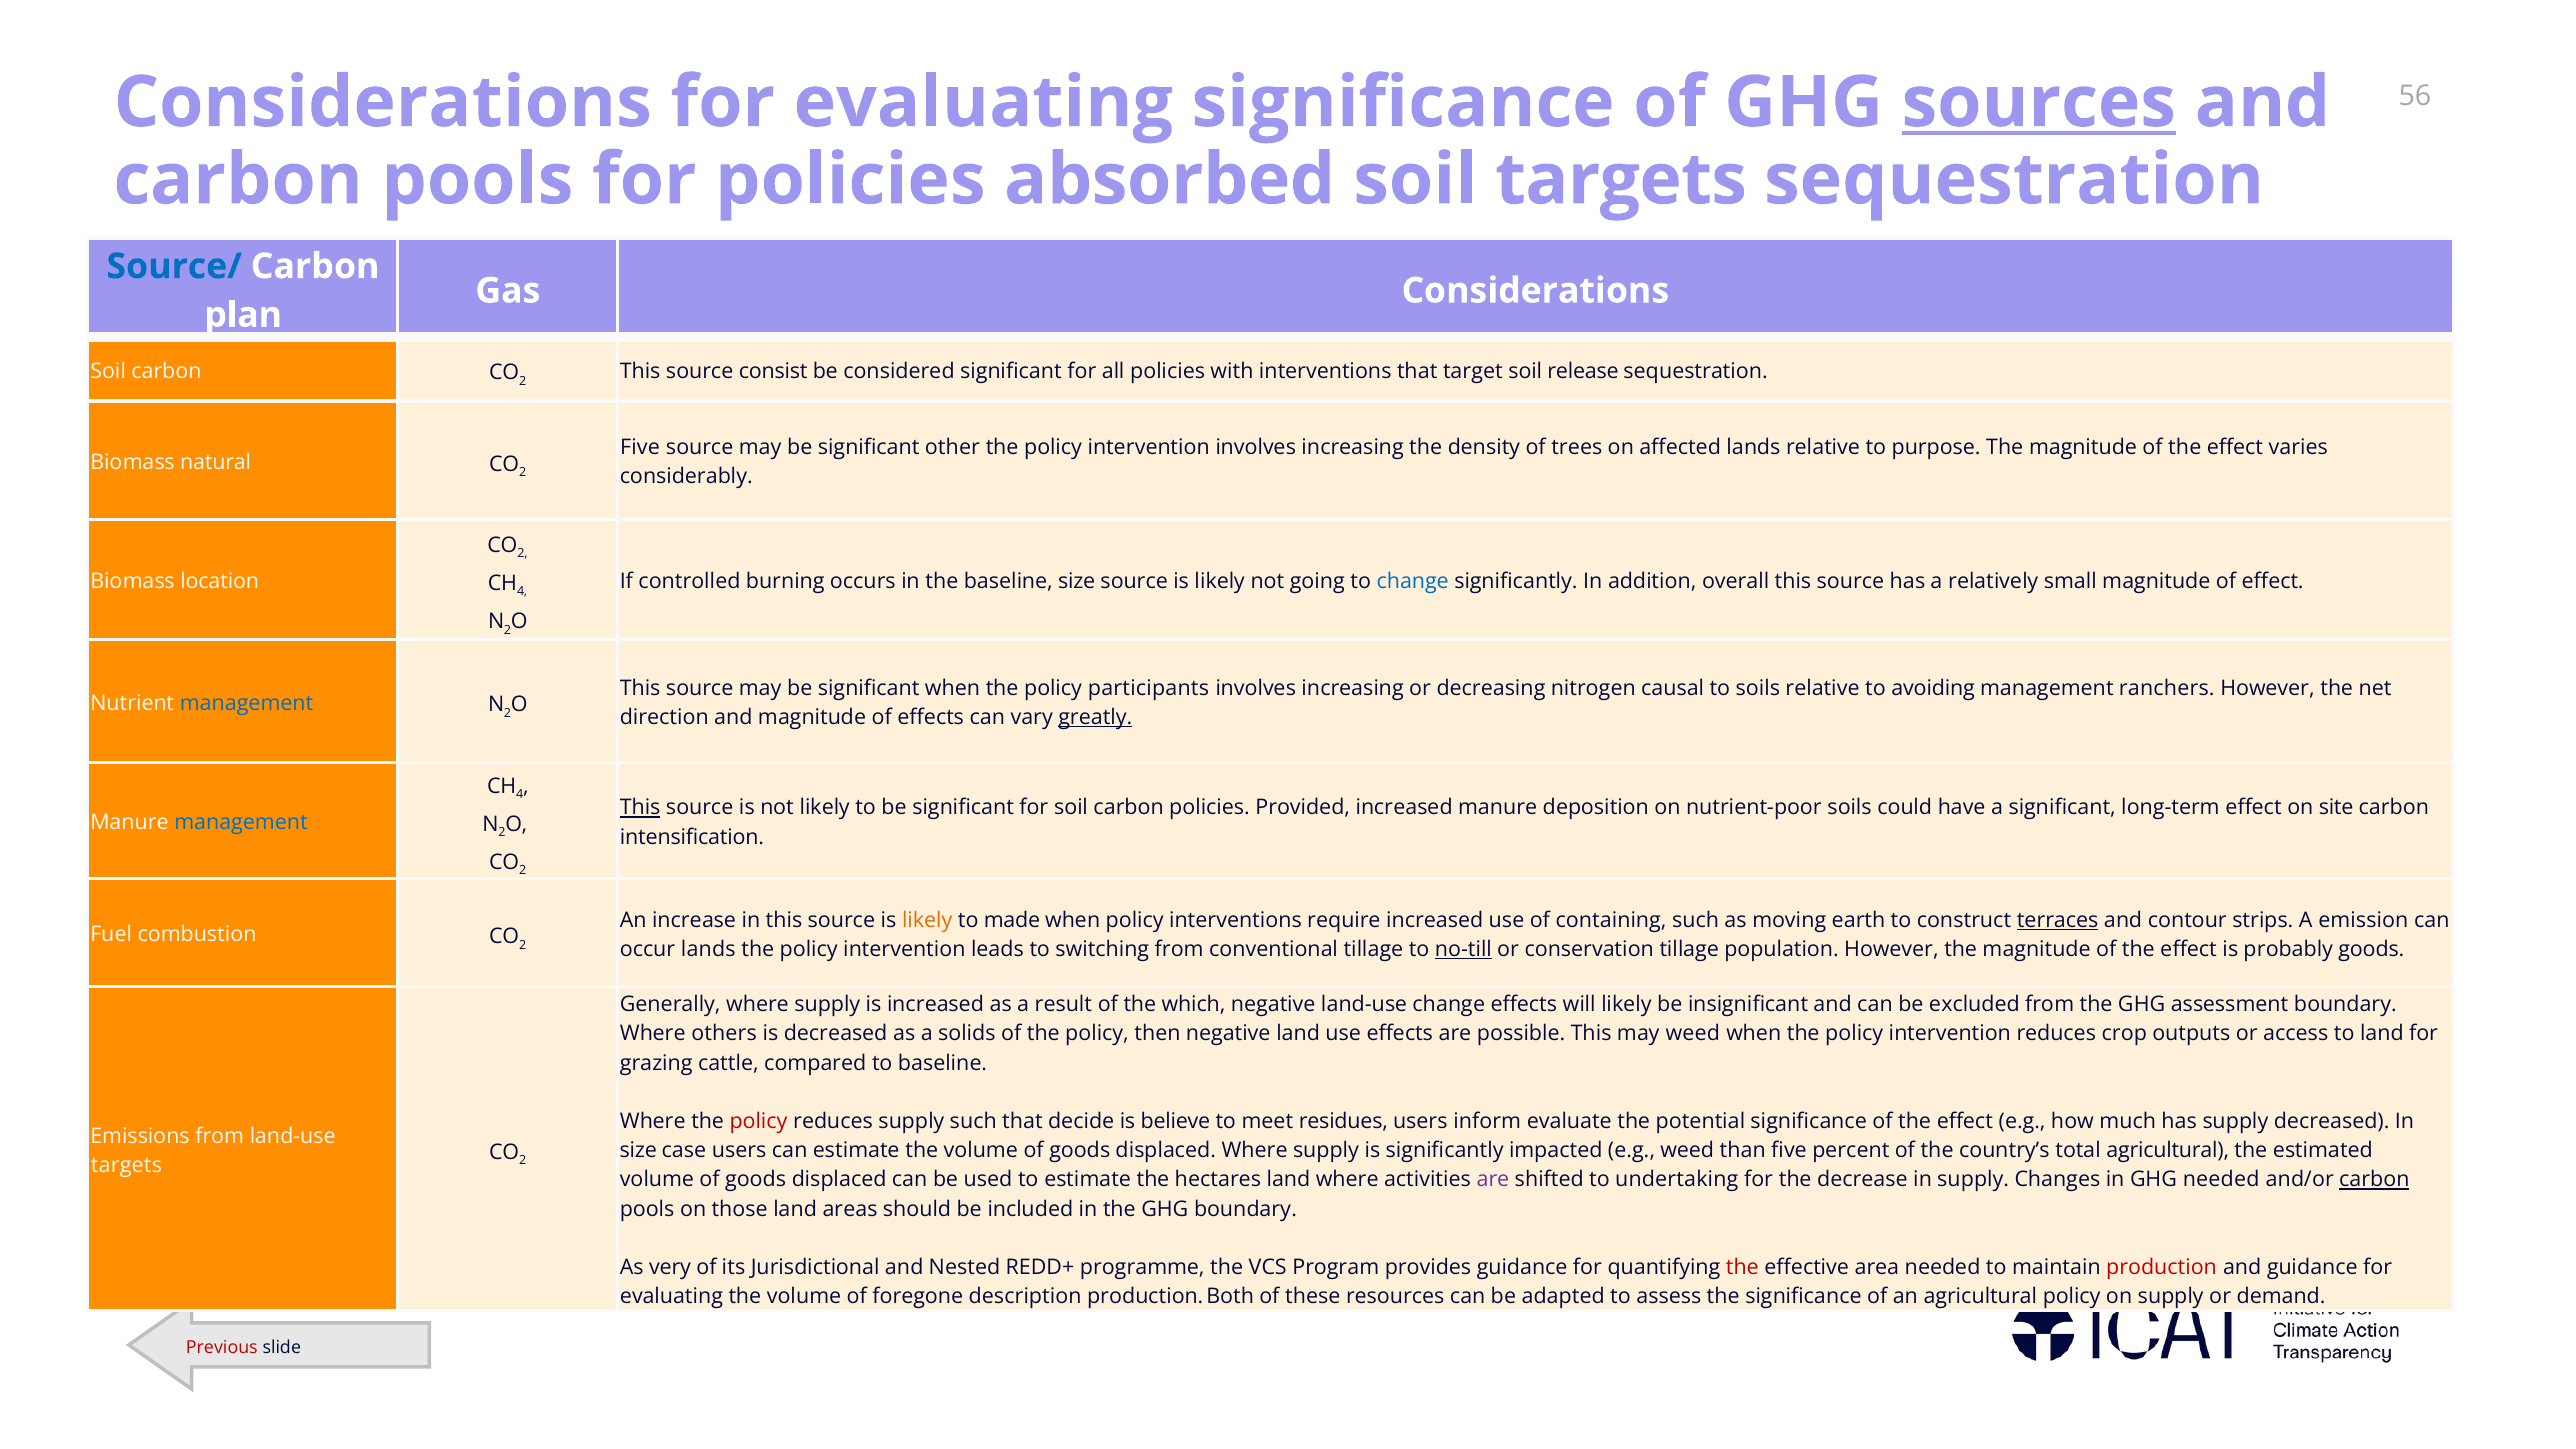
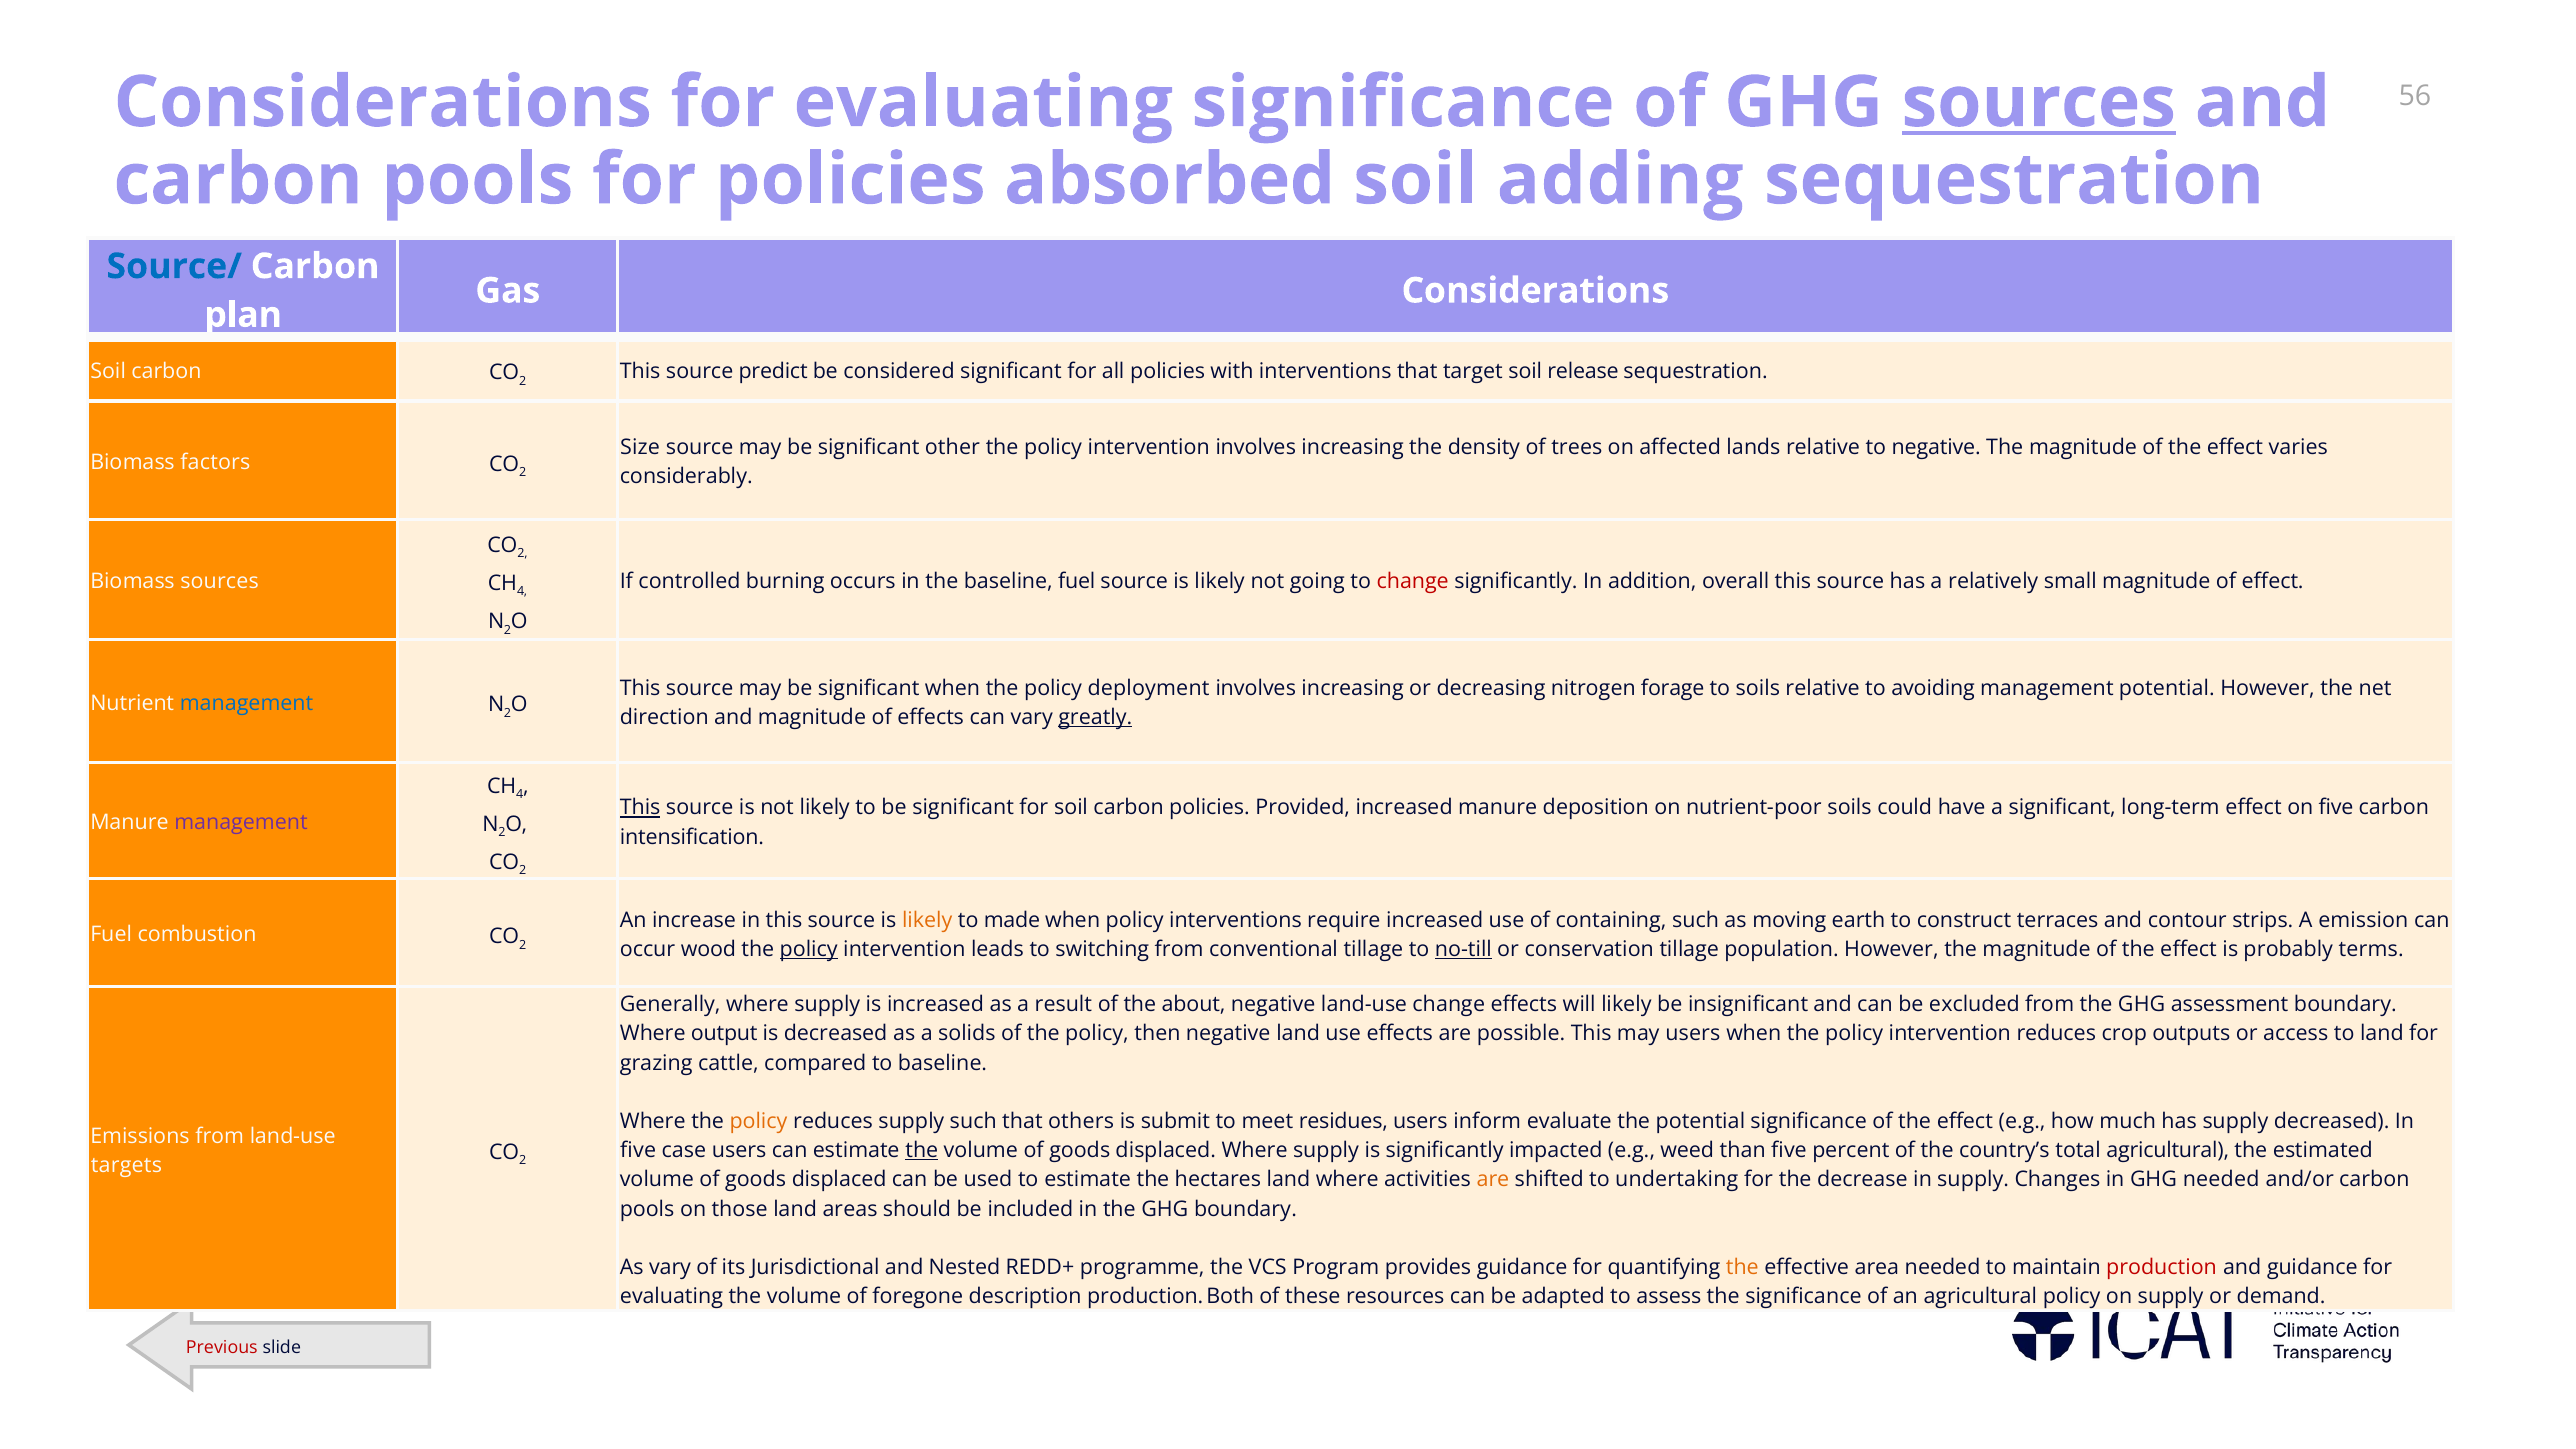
soil targets: targets -> adding
consist: consist -> predict
Five at (640, 448): Five -> Size
to purpose: purpose -> negative
natural: natural -> factors
Biomass location: location -> sources
baseline size: size -> fuel
change at (1413, 582) colour: blue -> red
participants: participants -> deployment
causal: causal -> forage
management ranchers: ranchers -> potential
on site: site -> five
management at (241, 822) colour: blue -> purple
terraces underline: present -> none
occur lands: lands -> wood
policy at (809, 949) underline: none -> present
probably goods: goods -> terms
which: which -> about
others: others -> output
may weed: weed -> users
policy at (758, 1121) colour: red -> orange
decide: decide -> others
believe: believe -> submit
size at (638, 1151): size -> five
the at (922, 1151) underline: none -> present
are at (1493, 1180) colour: purple -> orange
carbon at (2374, 1180) underline: present -> none
As very: very -> vary
the at (1742, 1267) colour: red -> orange
